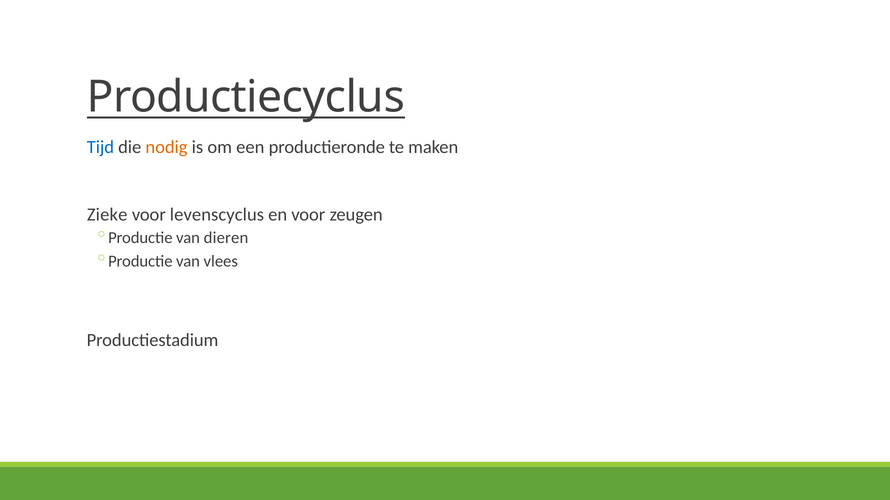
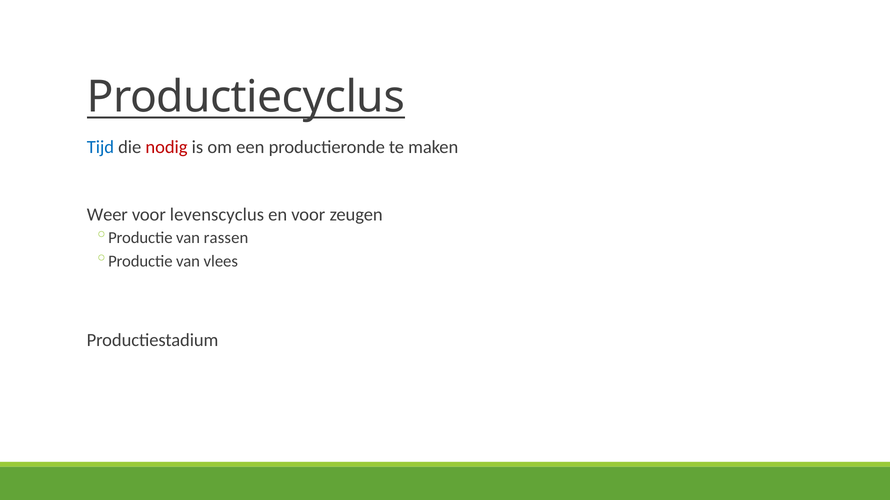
nodig colour: orange -> red
Zieke: Zieke -> Weer
dieren: dieren -> rassen
